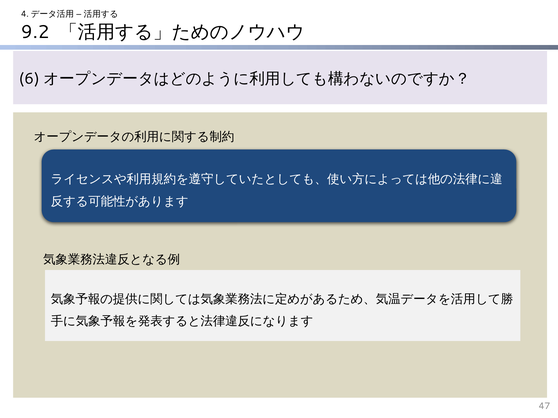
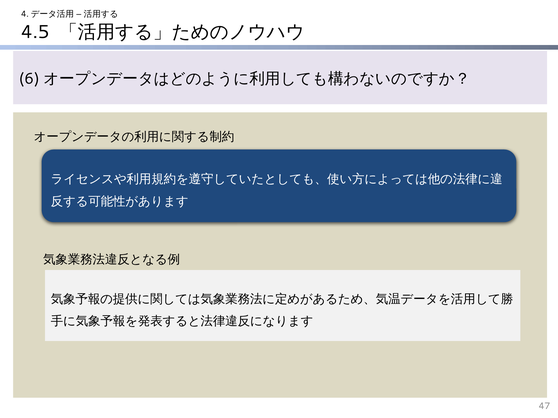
9.2: 9.2 -> 4.5
